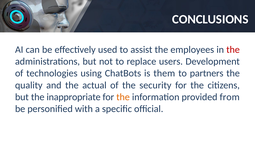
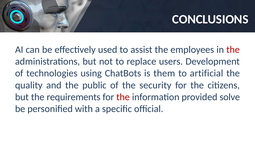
partners: partners -> artificial
actual: actual -> public
inappropriate: inappropriate -> requirements
the at (123, 97) colour: orange -> red
from: from -> solve
